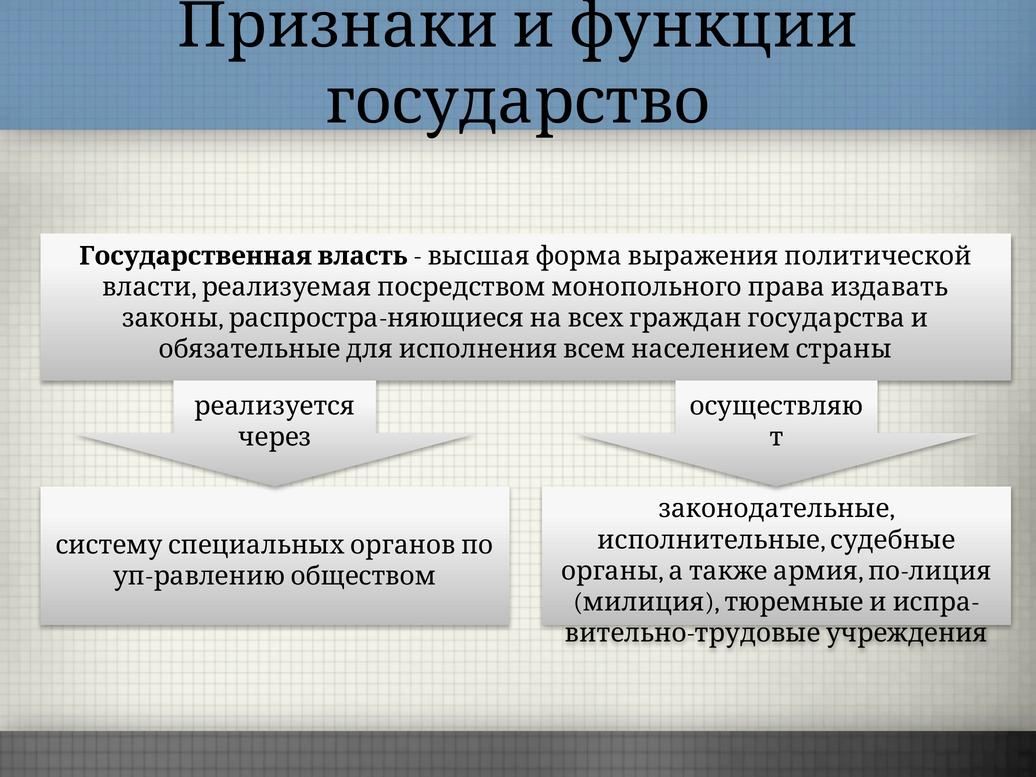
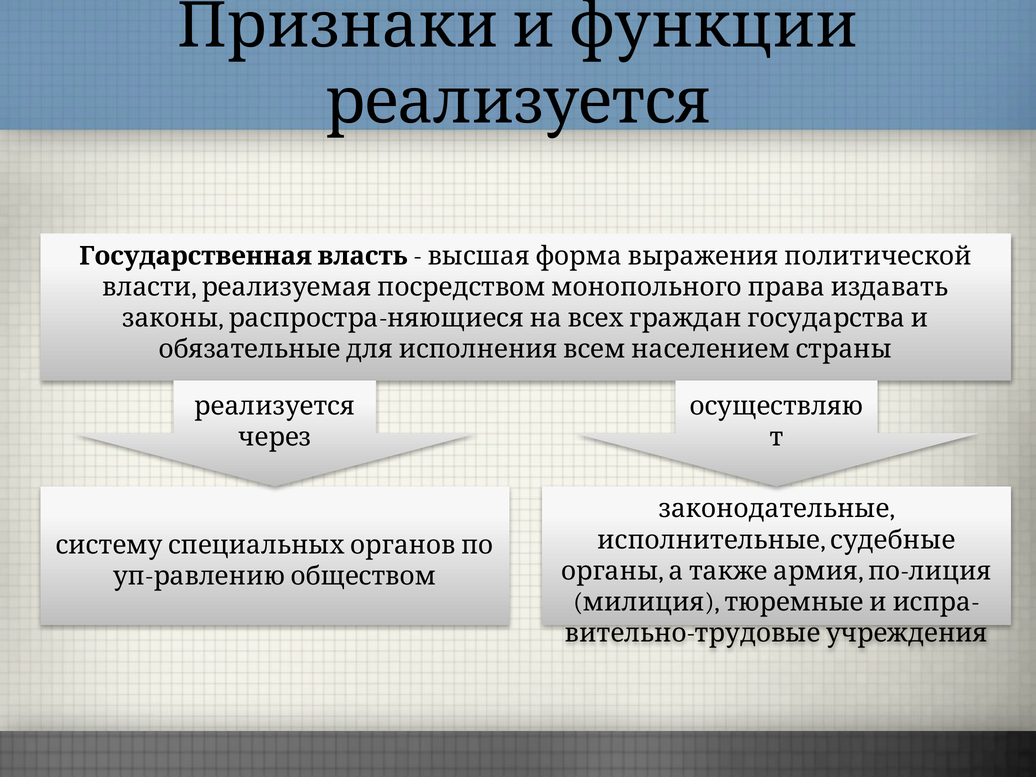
государство at (518, 102): государство -> реализуется
